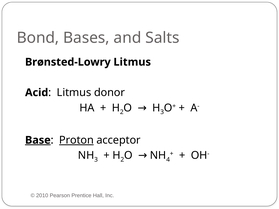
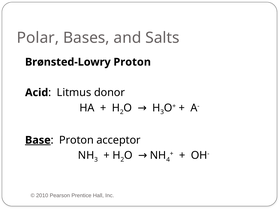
Bond: Bond -> Polar
Brønsted-Lowry Litmus: Litmus -> Proton
Proton at (76, 140) underline: present -> none
